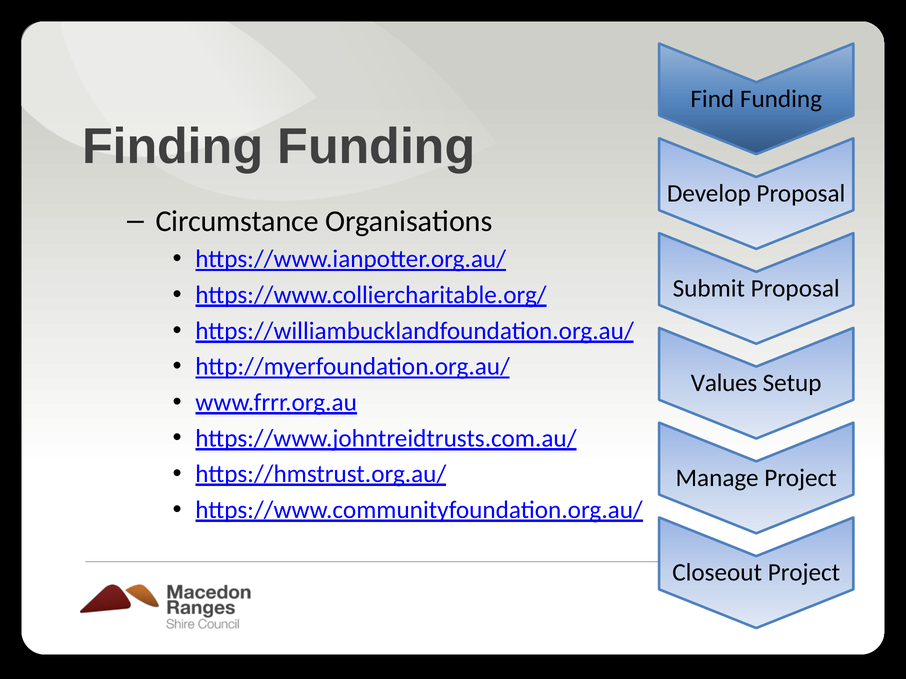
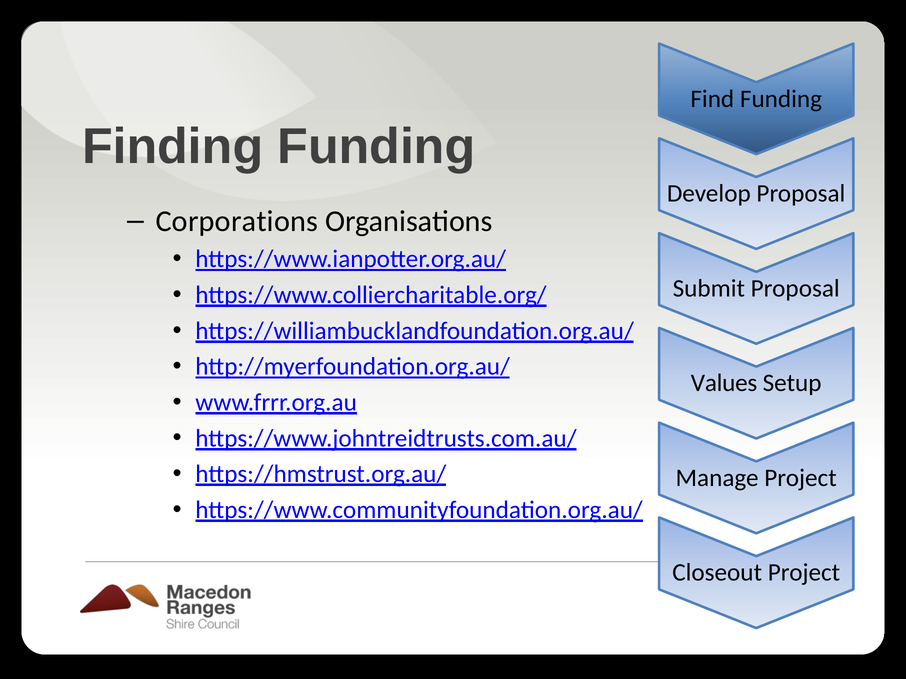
Circumstance: Circumstance -> Corporations
